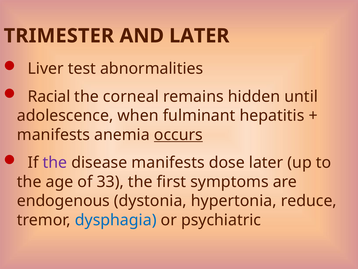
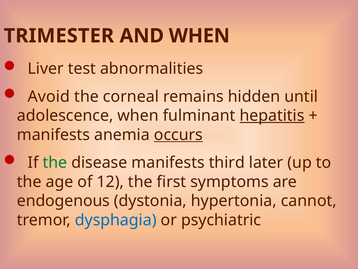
AND LATER: LATER -> WHEN
Racial: Racial -> Avoid
hepatitis underline: none -> present
the at (55, 162) colour: purple -> green
dose: dose -> third
33: 33 -> 12
reduce: reduce -> cannot
